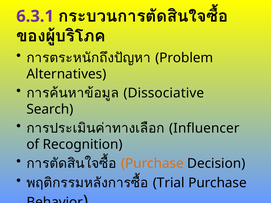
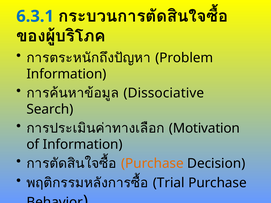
6.3.1 colour: purple -> blue
Alternatives at (66, 74): Alternatives -> Information
Influencer: Influencer -> Motivation
of Recognition: Recognition -> Information
